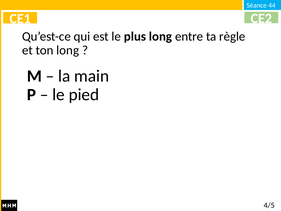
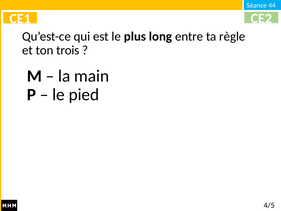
ton long: long -> trois
